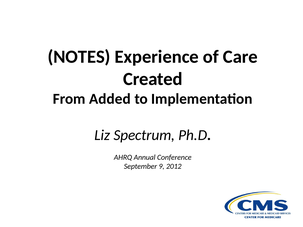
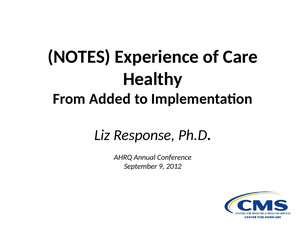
Created: Created -> Healthy
Spectrum: Spectrum -> Response
